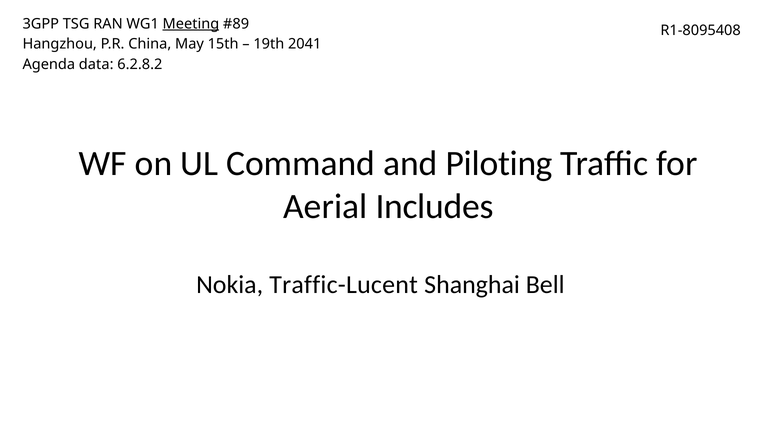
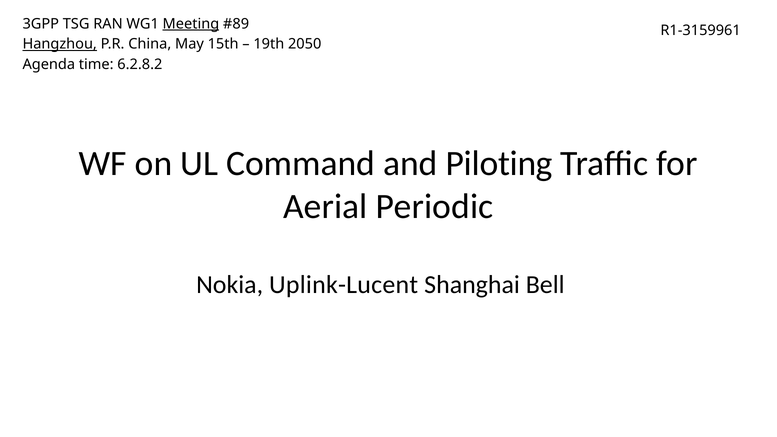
R1-8095408: R1-8095408 -> R1-3159961
Hangzhou underline: none -> present
2041: 2041 -> 2050
data: data -> time
Includes: Includes -> Periodic
Traffic-Lucent: Traffic-Lucent -> Uplink-Lucent
